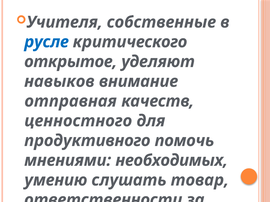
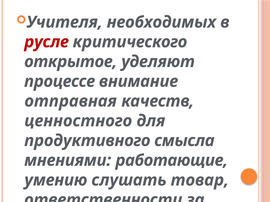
собственные: собственные -> необходимых
русле colour: blue -> red
навыков: навыков -> процессе
помочь: помочь -> смысла
необходимых: необходимых -> работающие
